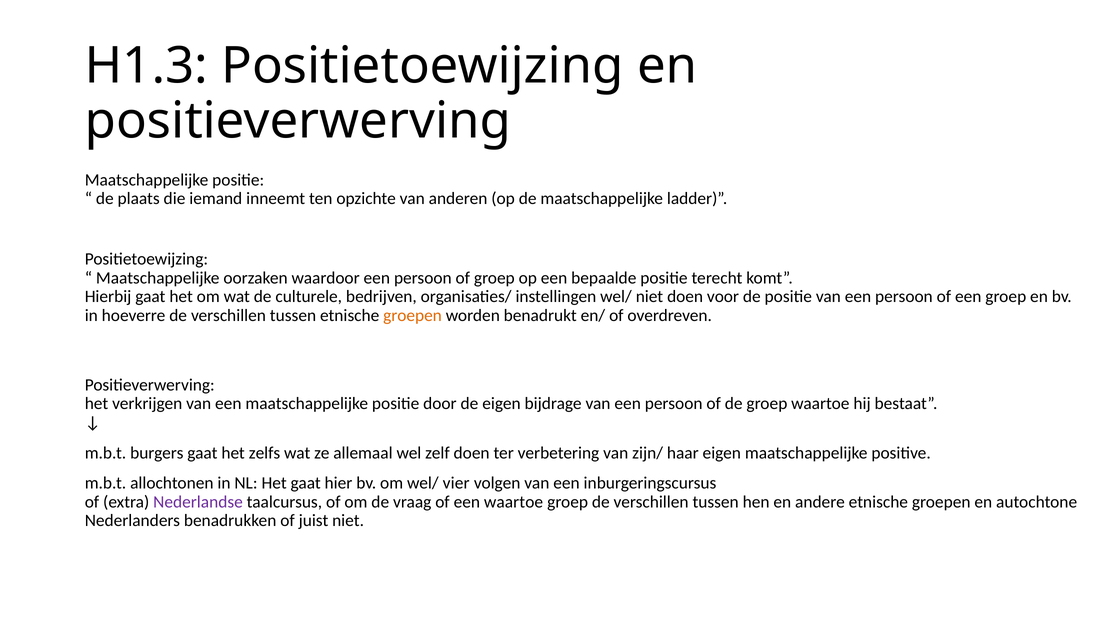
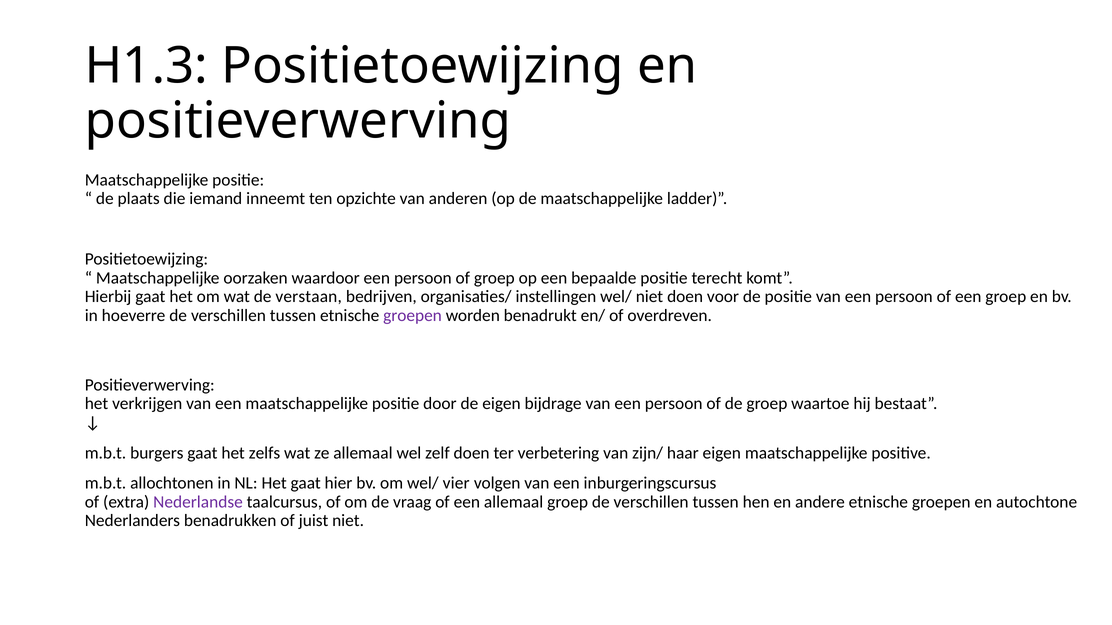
culturele: culturele -> verstaan
groepen at (413, 316) colour: orange -> purple
een waartoe: waartoe -> allemaal
